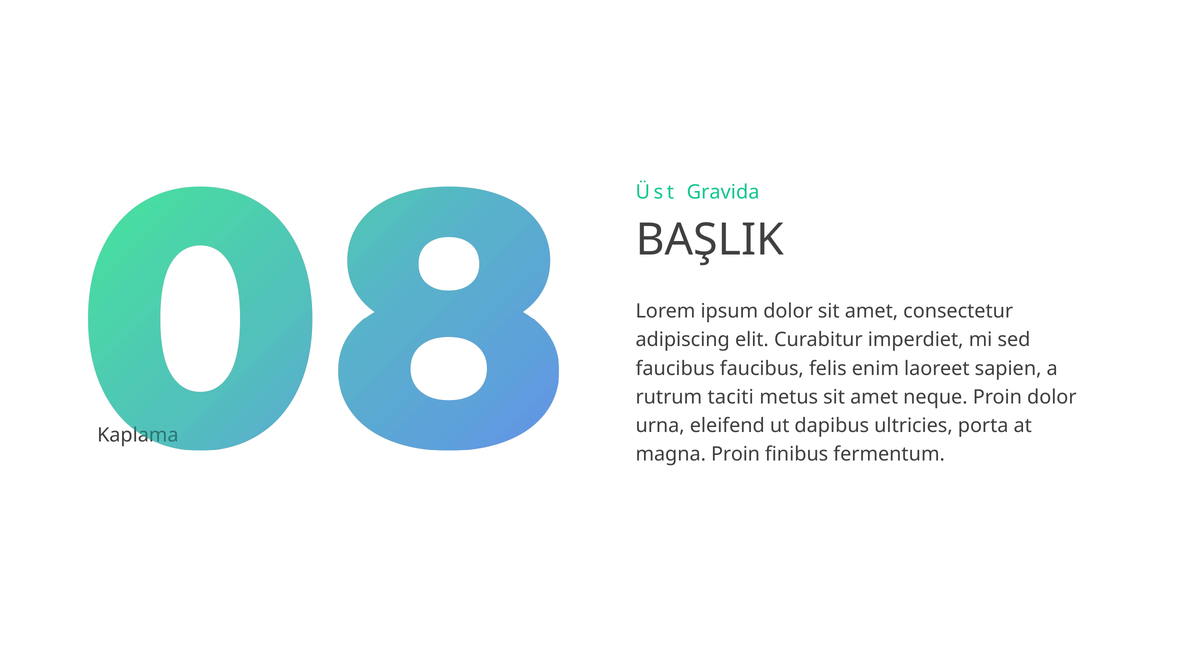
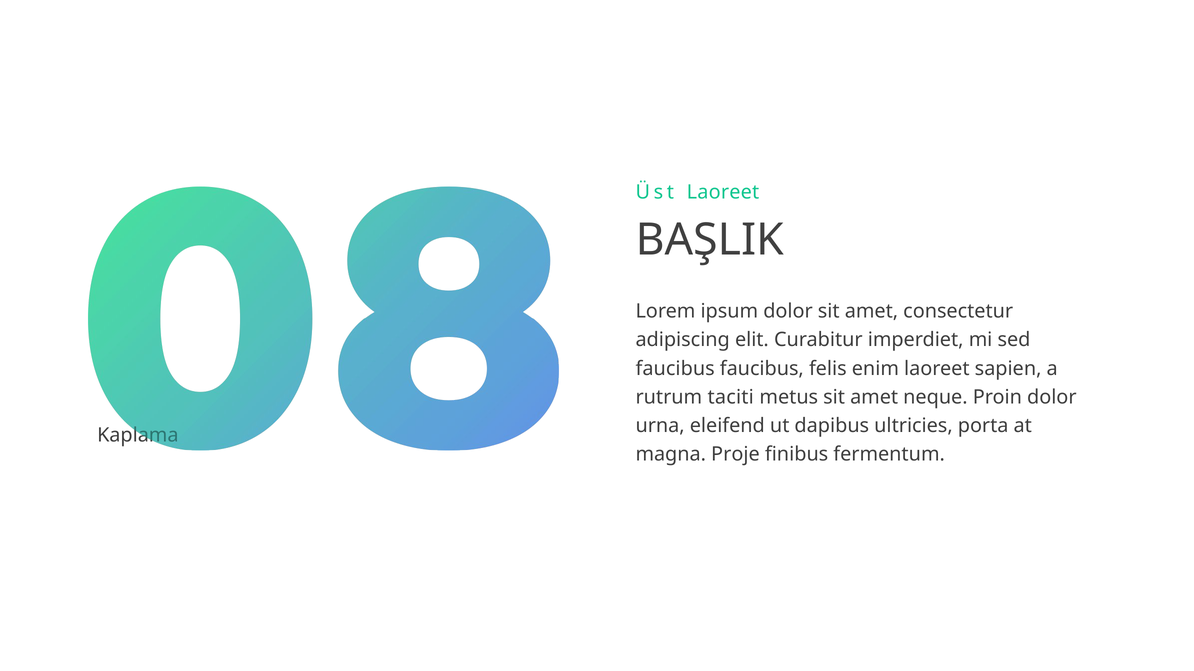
Üst Gravida: Gravida -> Laoreet
magna Proin: Proin -> Proje
